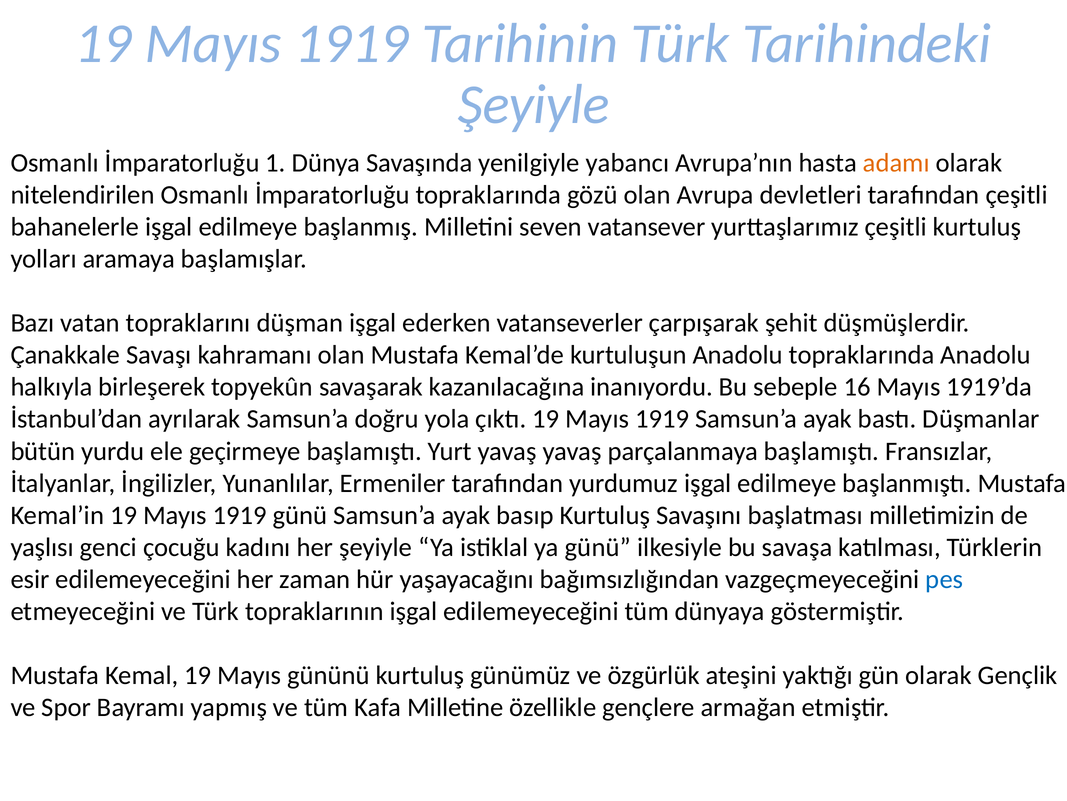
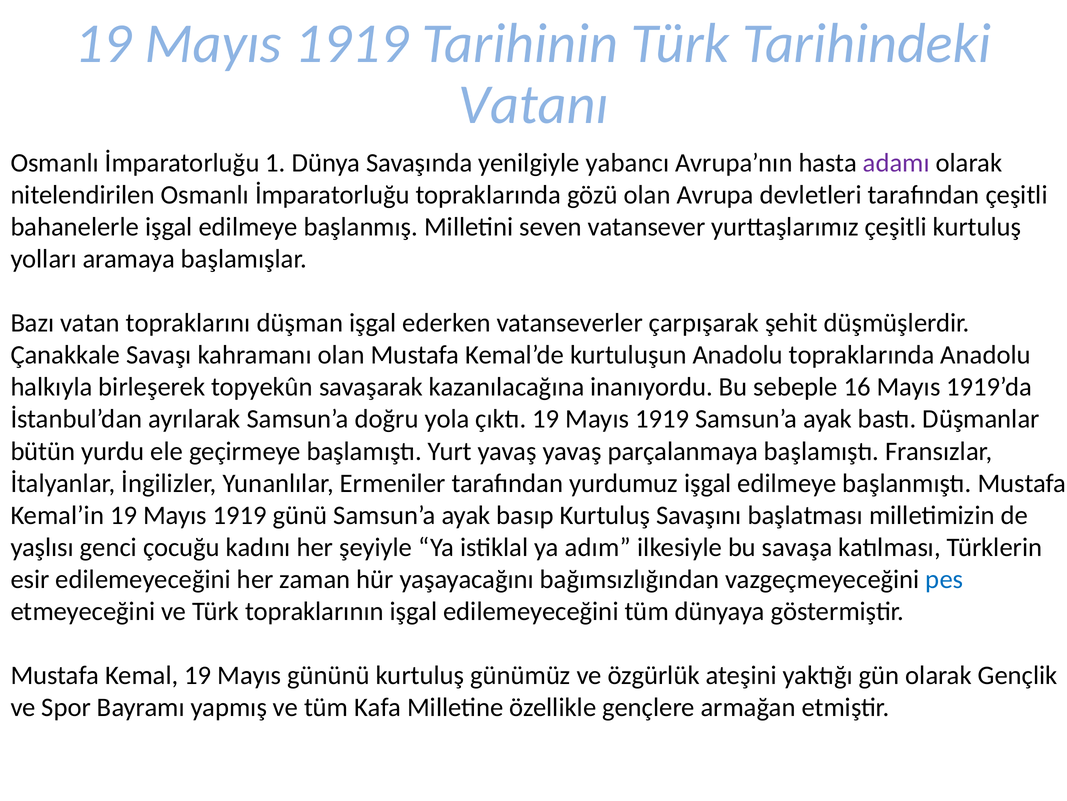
Şeyiyle at (534, 104): Şeyiyle -> Vatanı
adamı colour: orange -> purple
ya günü: günü -> adım
